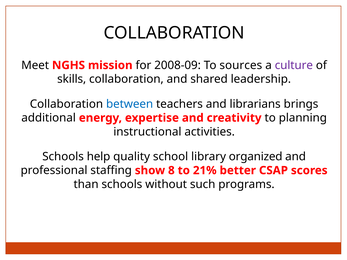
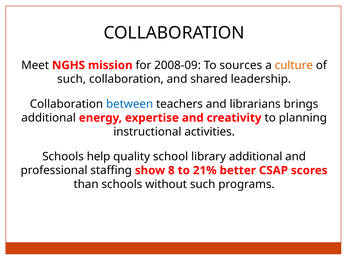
culture colour: purple -> orange
skills at (72, 79): skills -> such
library organized: organized -> additional
